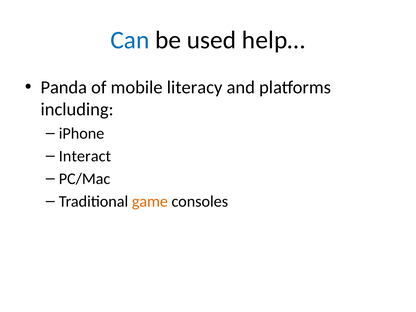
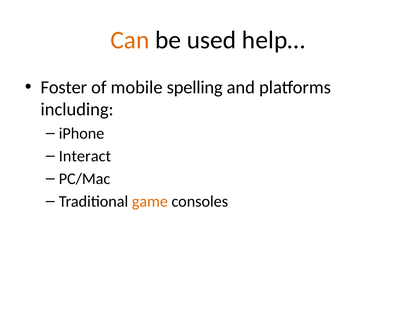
Can colour: blue -> orange
Panda: Panda -> Foster
literacy: literacy -> spelling
